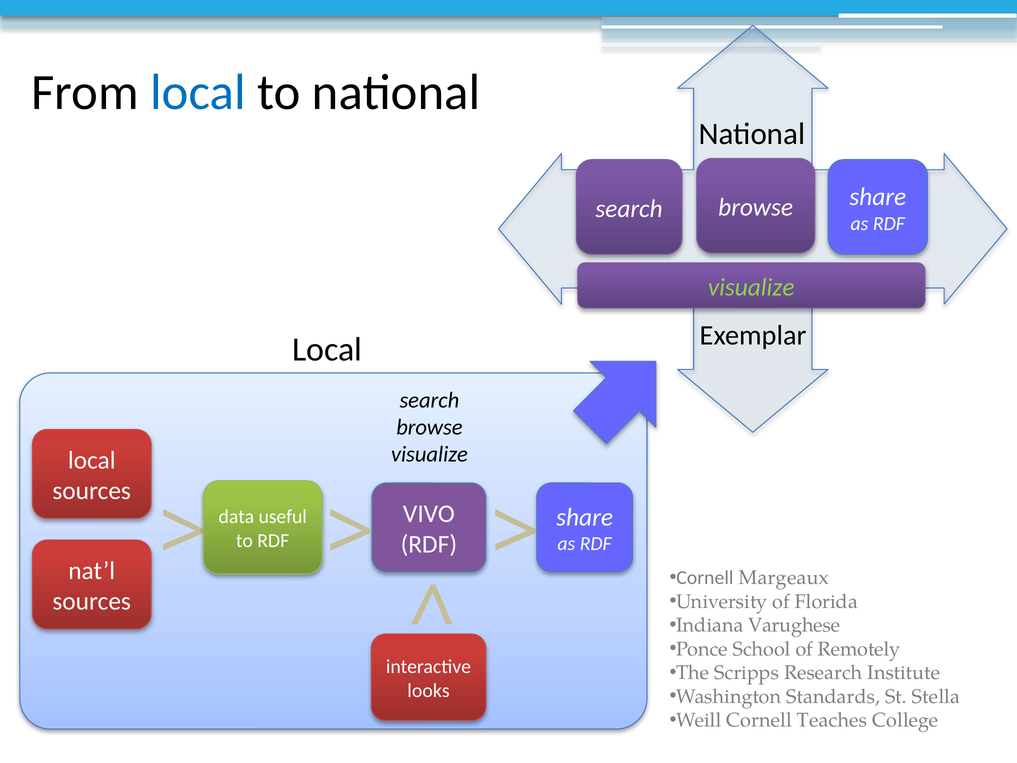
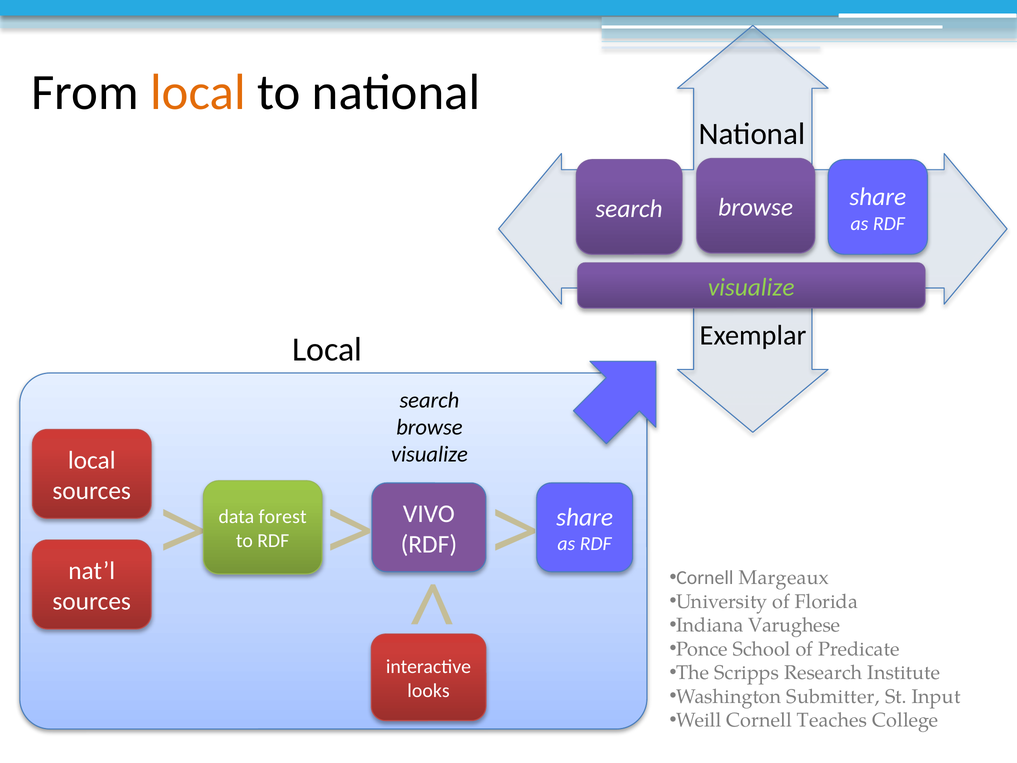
local at (198, 93) colour: blue -> orange
useful: useful -> forest
Remotely: Remotely -> Predicate
Standards: Standards -> Submitter
Stella: Stella -> Input
